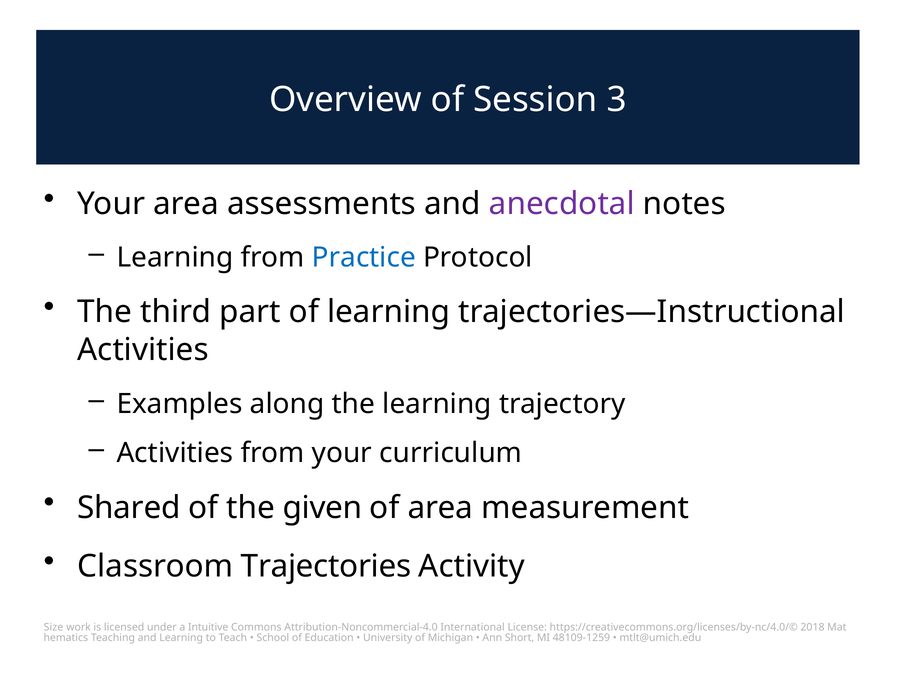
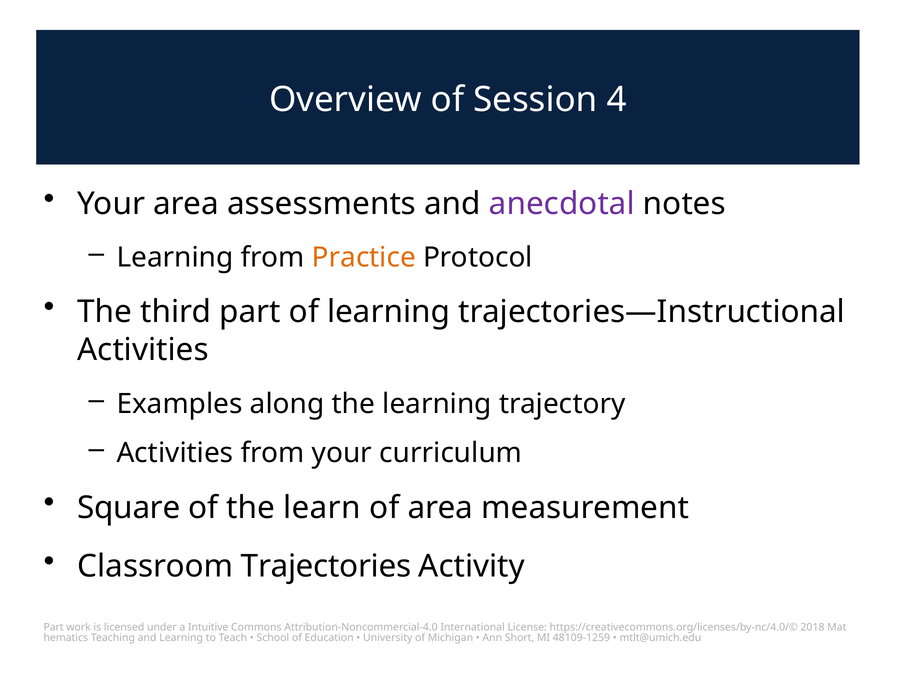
3: 3 -> 4
Practice colour: blue -> orange
Shared: Shared -> Square
given: given -> learn
Size at (53, 627): Size -> Part
